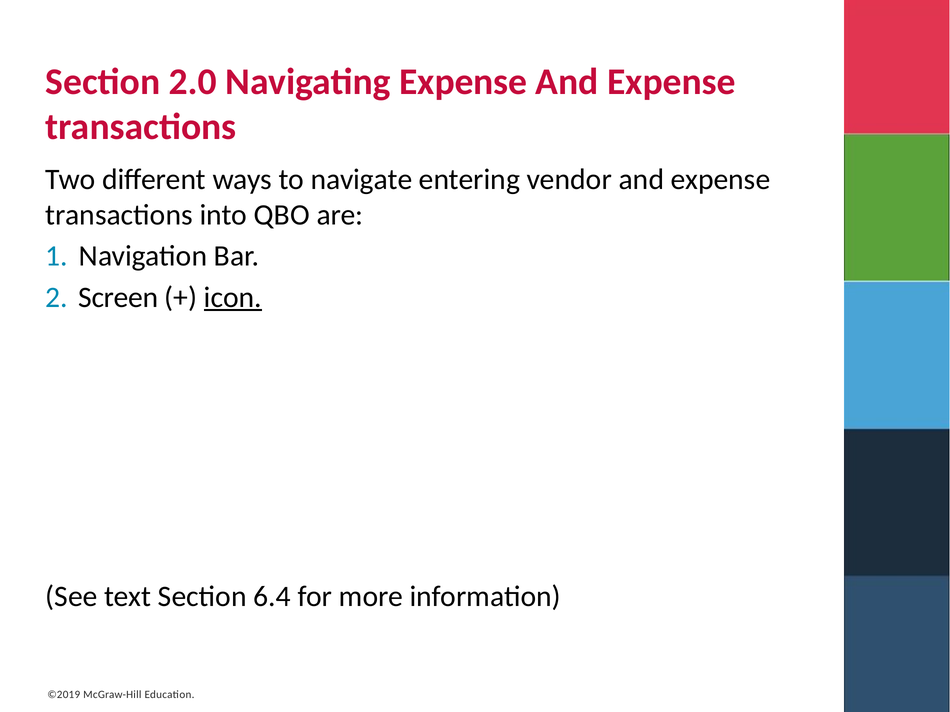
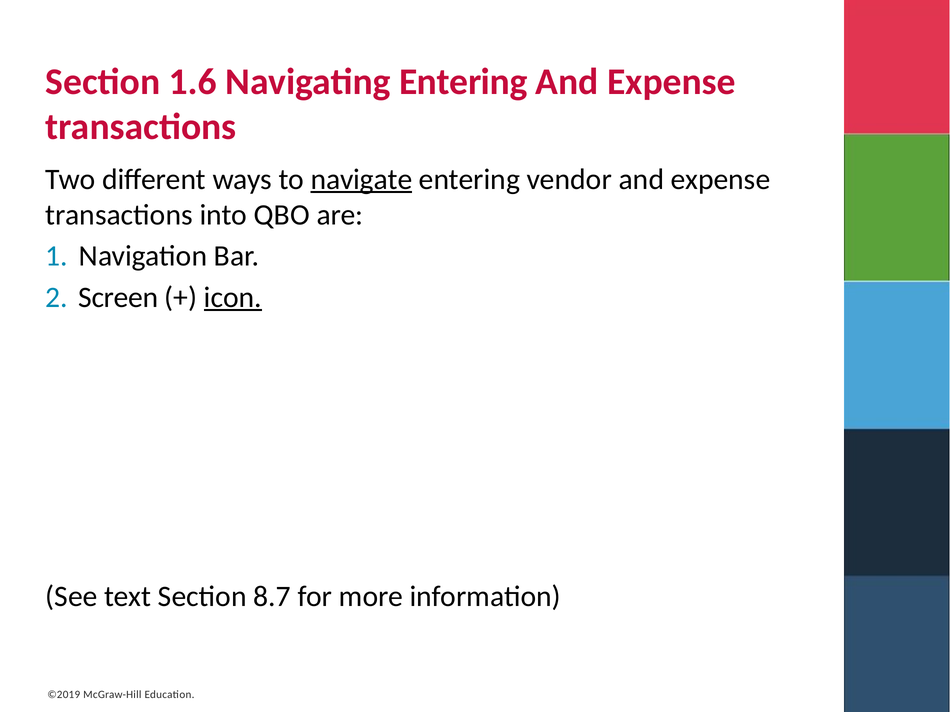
2.0: 2.0 -> 1.6
Navigating Expense: Expense -> Entering
navigate underline: none -> present
6.4: 6.4 -> 8.7
